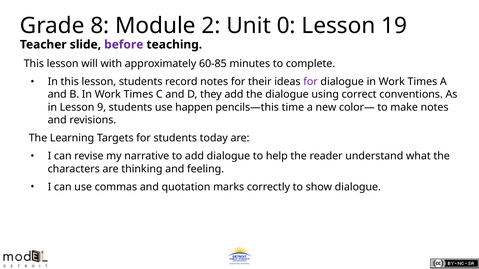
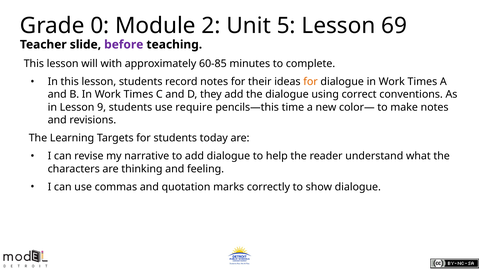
8: 8 -> 0
0: 0 -> 5
19: 19 -> 69
for at (311, 82) colour: purple -> orange
happen: happen -> require
